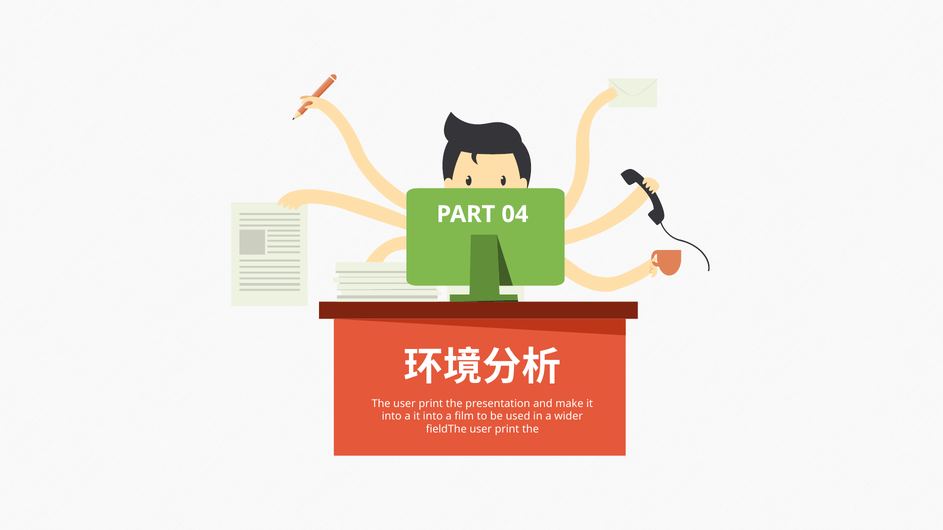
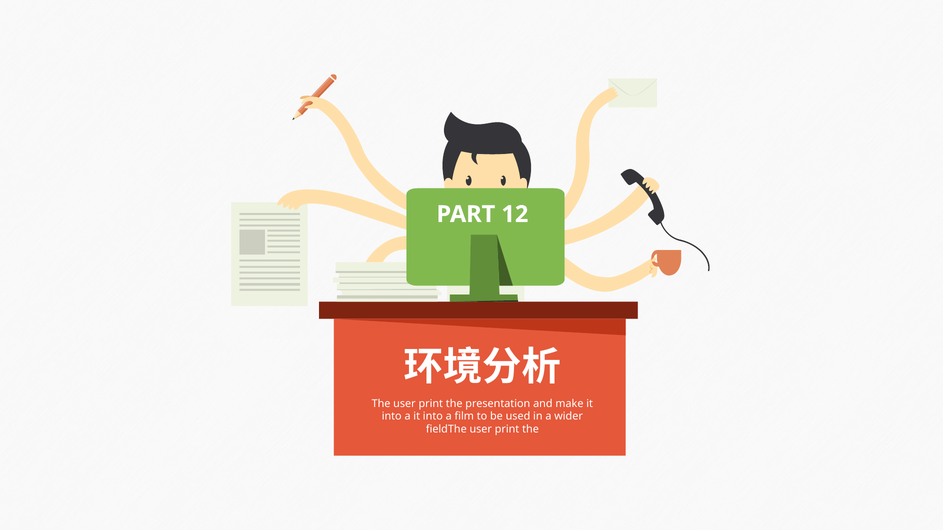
04: 04 -> 12
